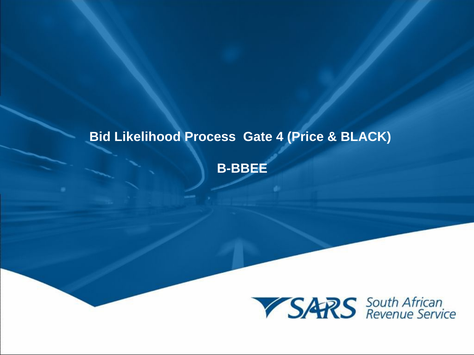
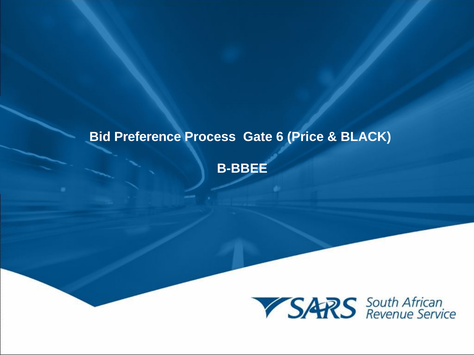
Likelihood: Likelihood -> Preference
4: 4 -> 6
